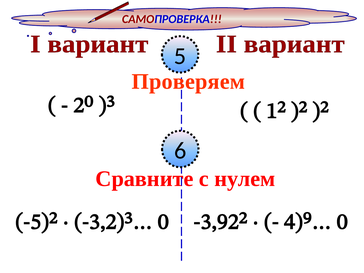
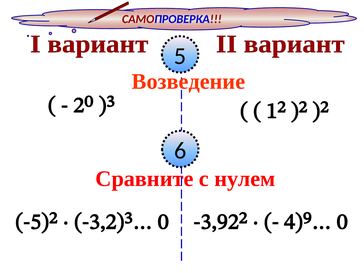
Проверяем: Проверяем -> Возведение
